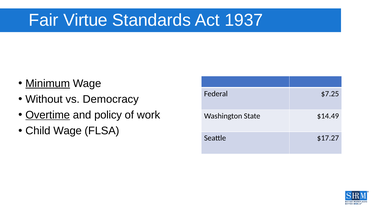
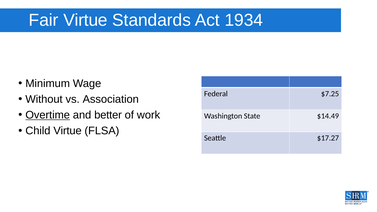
1937: 1937 -> 1934
Minimum underline: present -> none
Democracy: Democracy -> Association
policy: policy -> better
Child Wage: Wage -> Virtue
